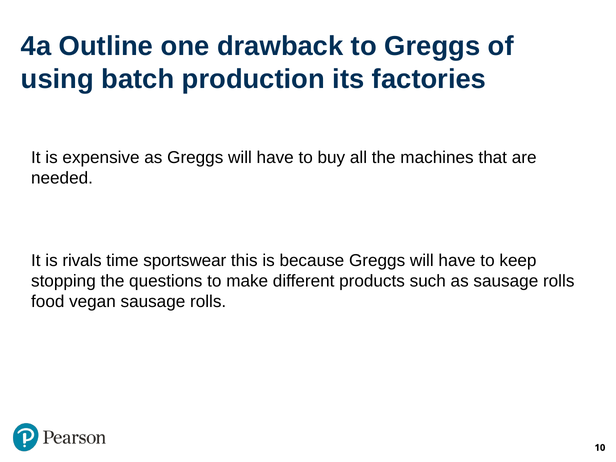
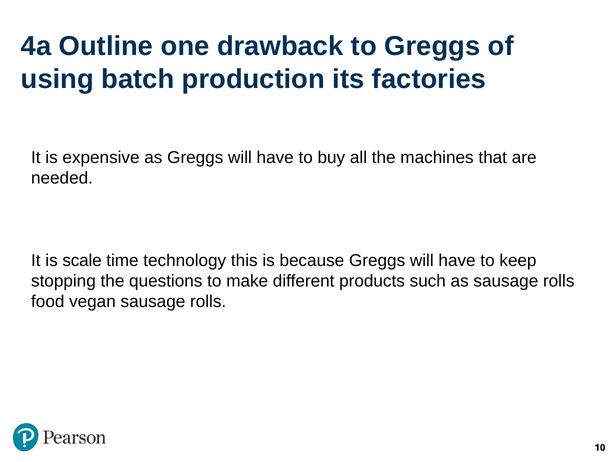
rivals: rivals -> scale
sportswear: sportswear -> technology
